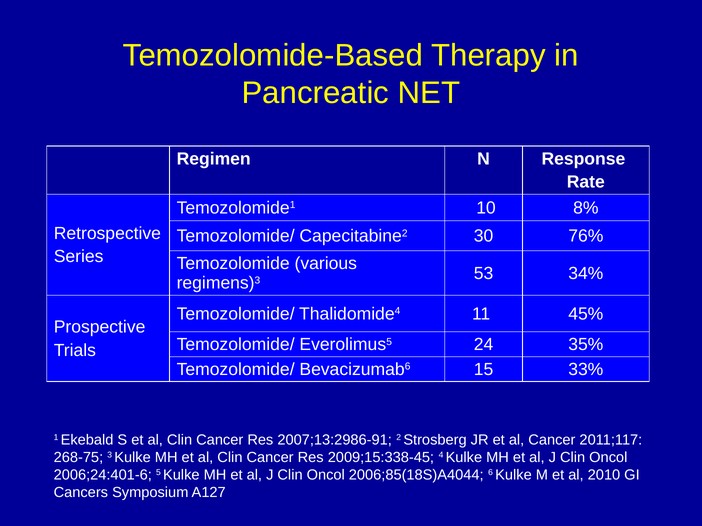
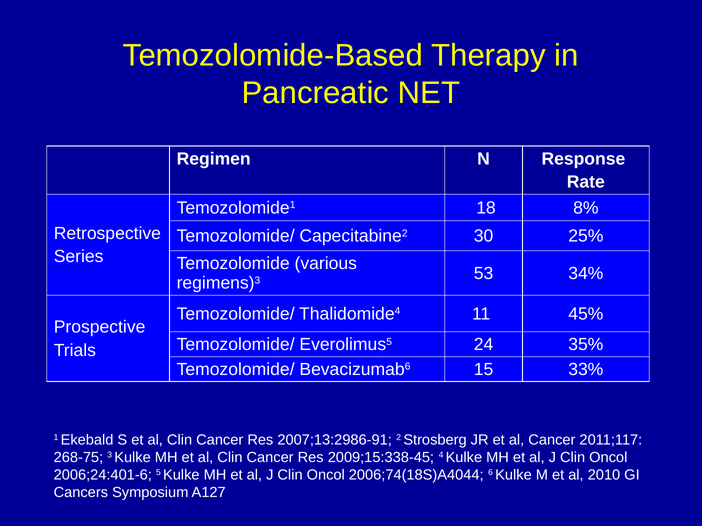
10: 10 -> 18
76%: 76% -> 25%
2006;85(18S)A4044: 2006;85(18S)A4044 -> 2006;74(18S)A4044
